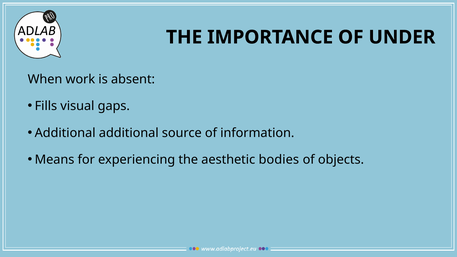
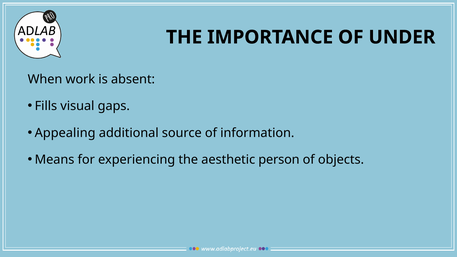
Additional at (65, 133): Additional -> Appealing
bodies: bodies -> person
